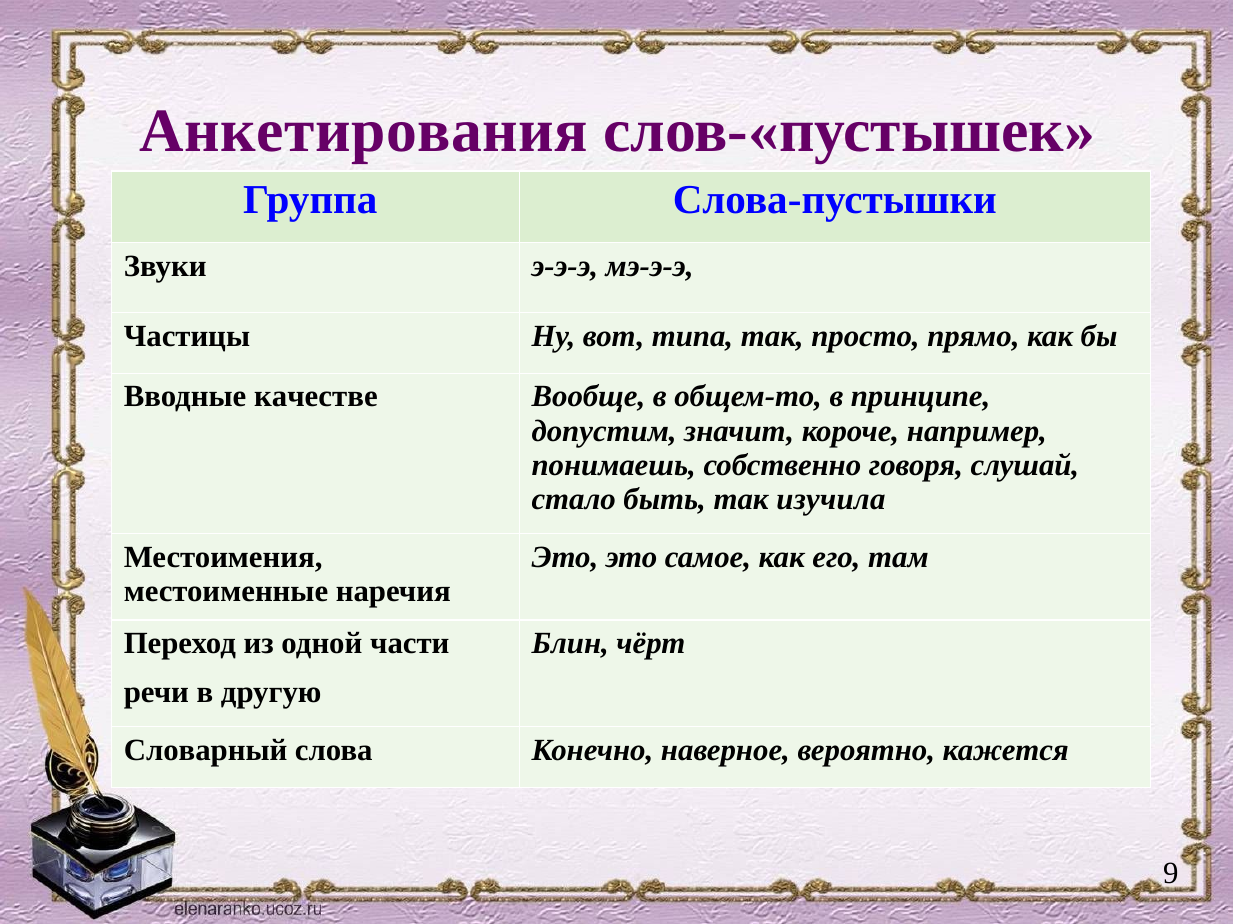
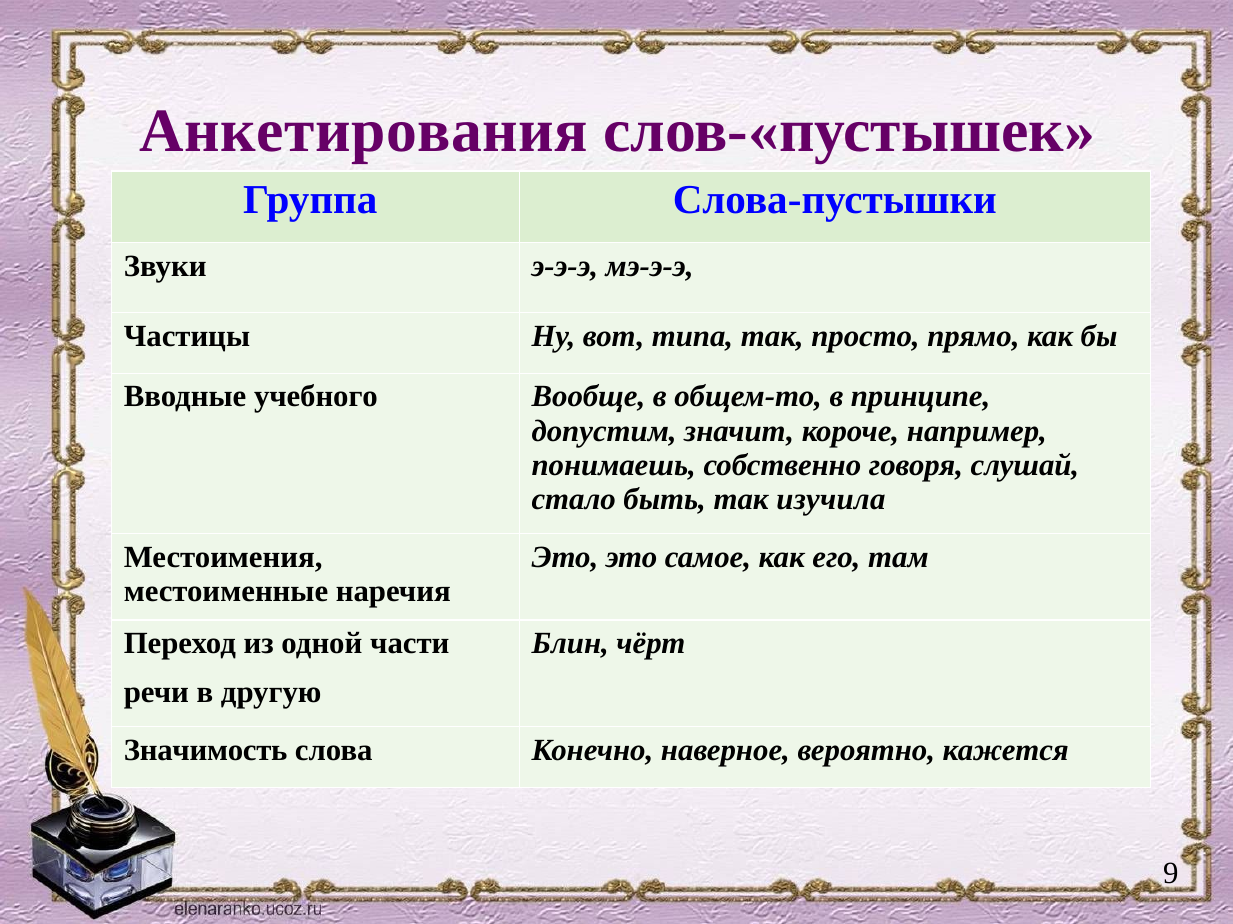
качестве: качестве -> учебного
Словарный: Словарный -> Значимость
